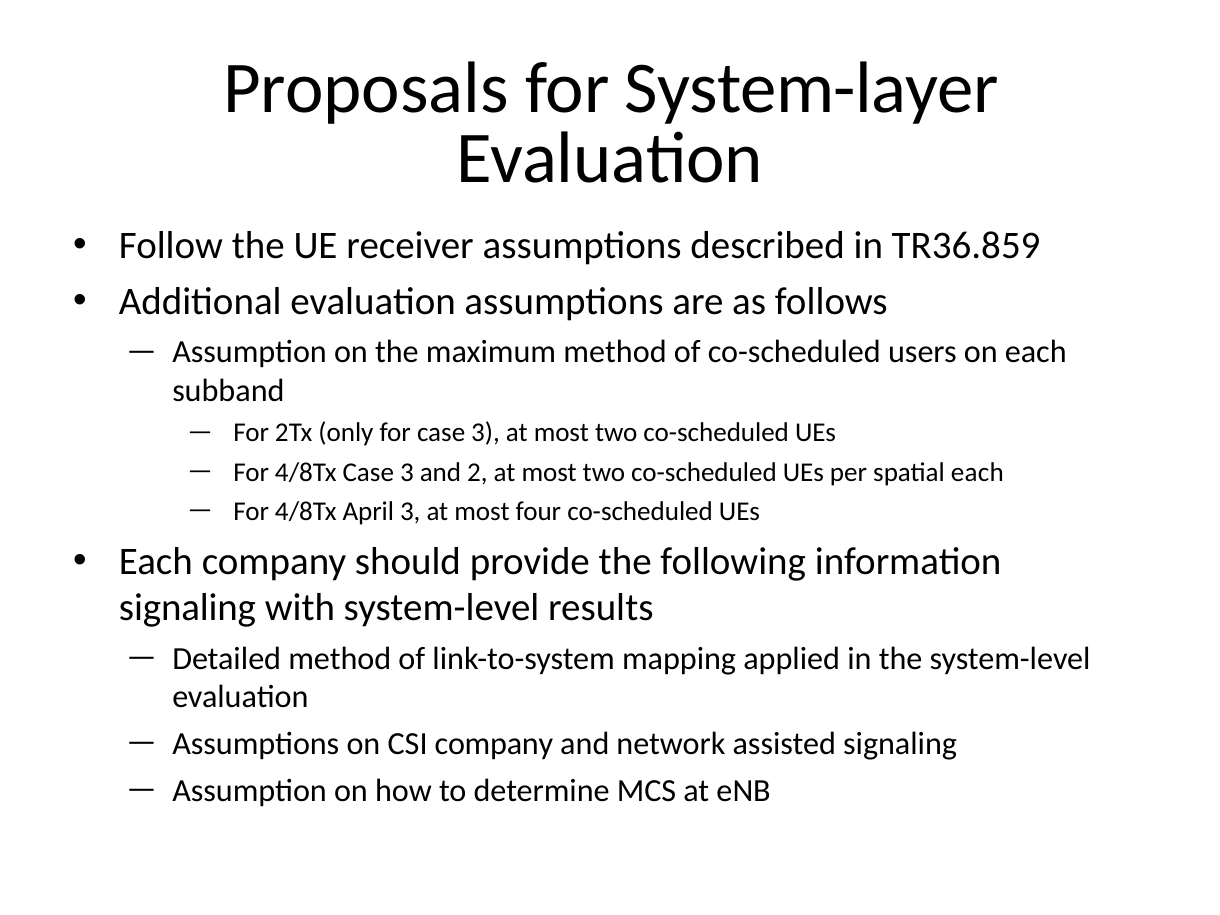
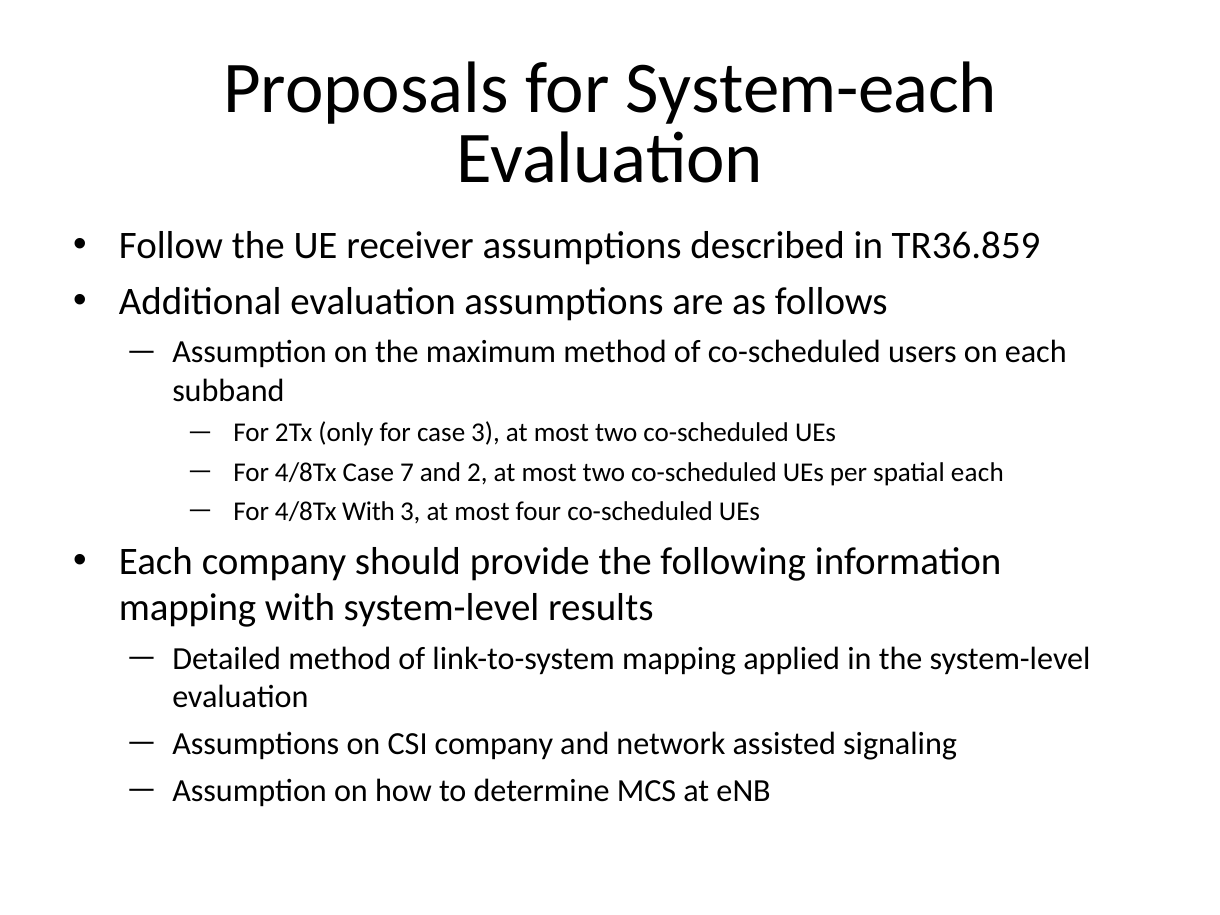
System-layer: System-layer -> System-each
4/8Tx Case 3: 3 -> 7
4/8Tx April: April -> With
signaling at (187, 608): signaling -> mapping
